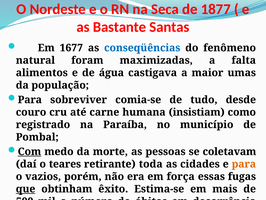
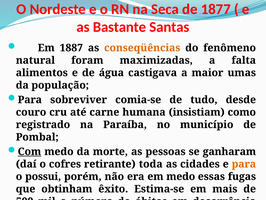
1677: 1677 -> 1887
conseqüências colour: blue -> orange
coletavam: coletavam -> ganharam
teares: teares -> cofres
vazios: vazios -> possui
em força: força -> medo
que underline: present -> none
